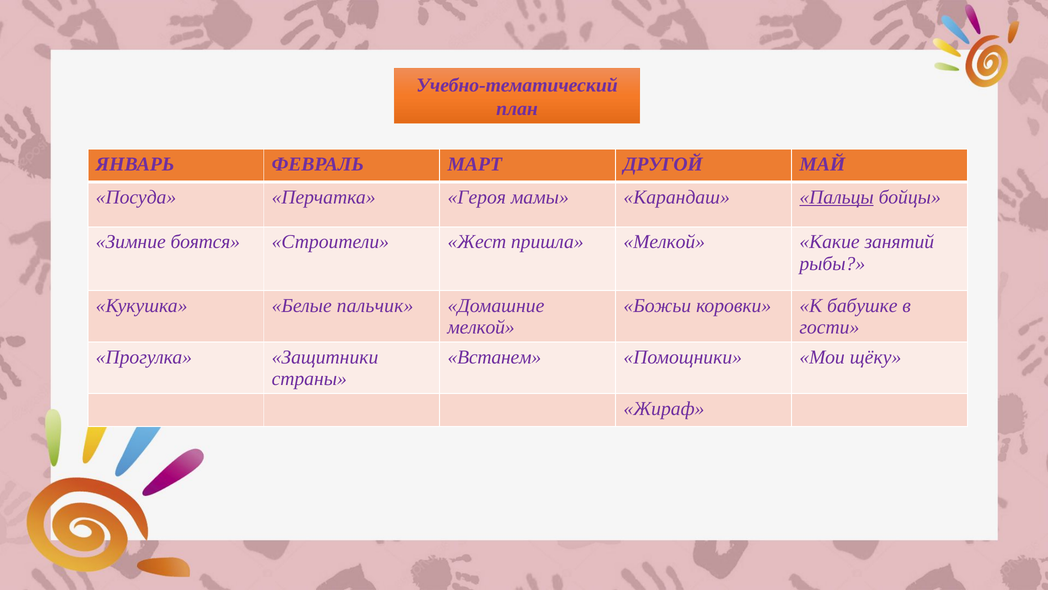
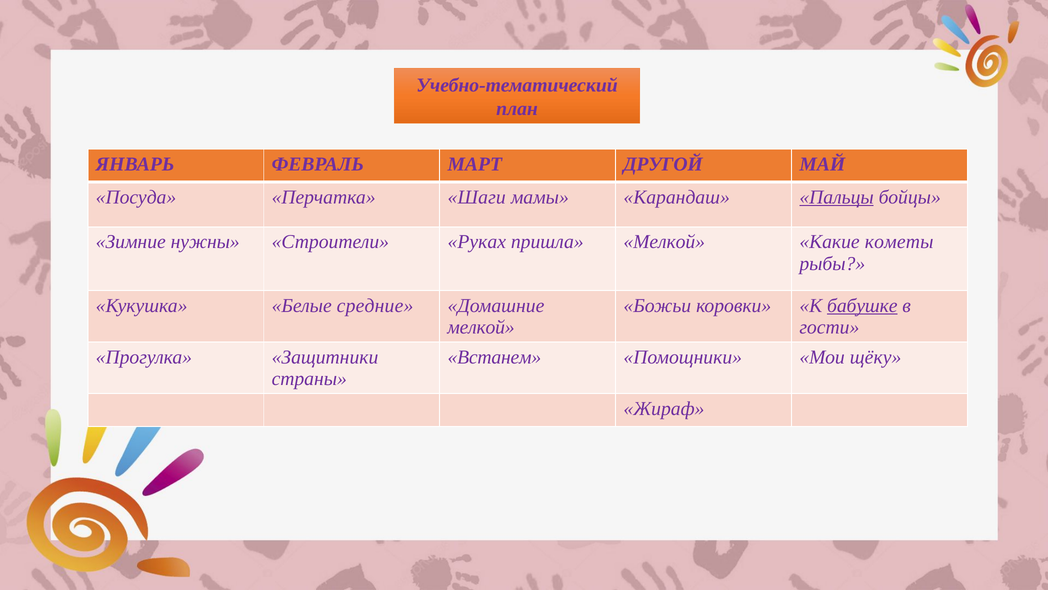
Героя: Героя -> Шаги
боятся: боятся -> нужны
Жест: Жест -> Руках
занятий: занятий -> кометы
пальчик: пальчик -> средние
бабушке underline: none -> present
